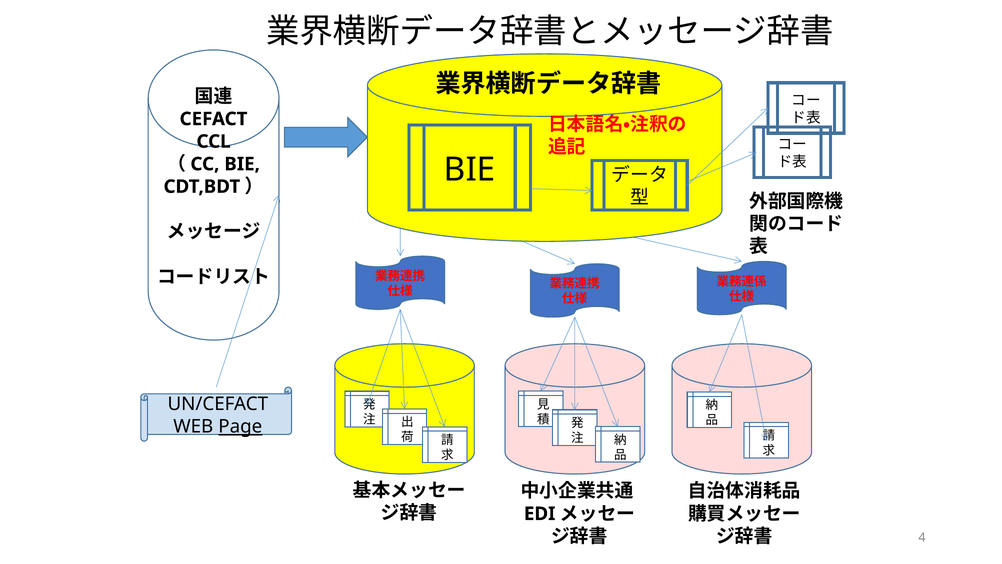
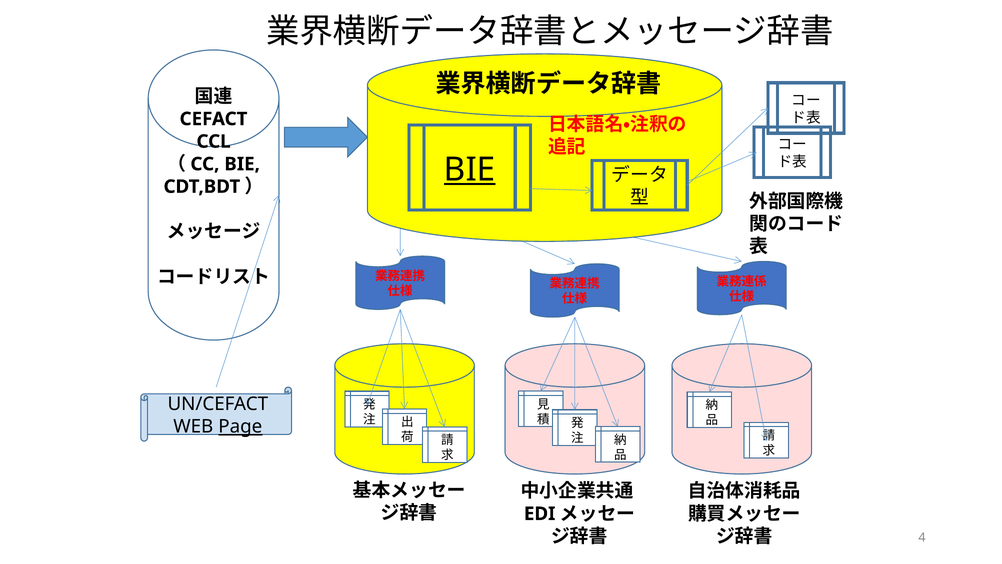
BIE at (470, 170) underline: none -> present
